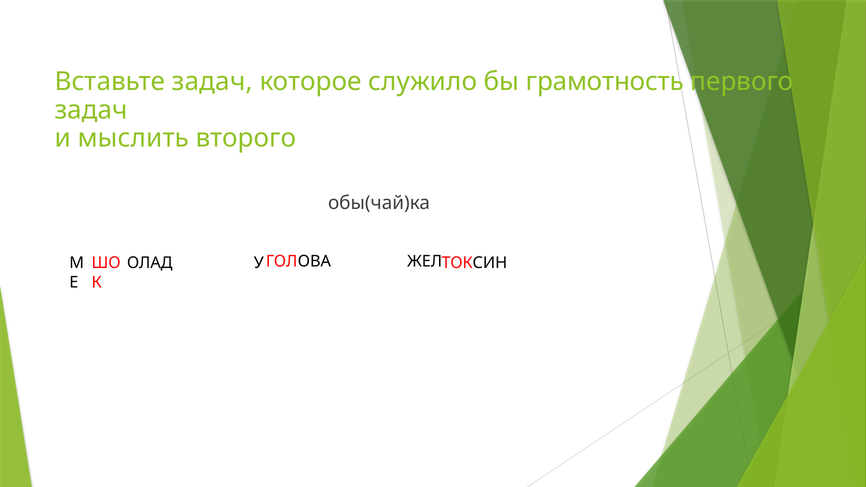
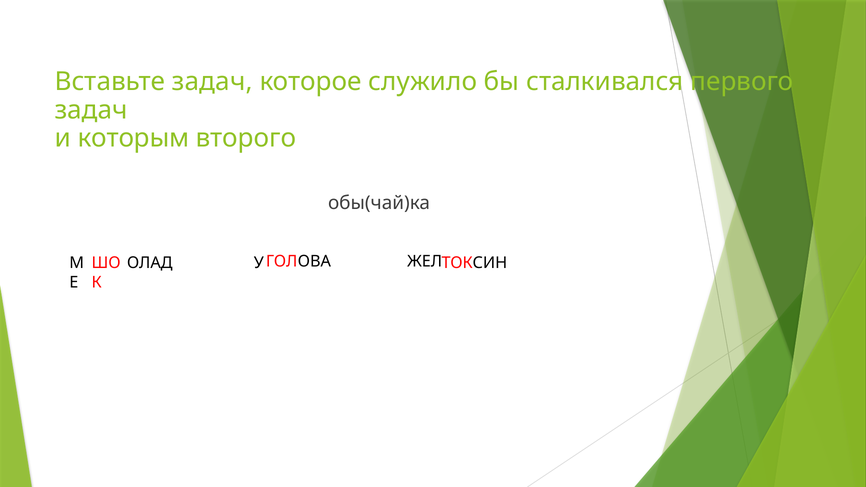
грамотность: грамотность -> сталкивался
мыслить: мыслить -> которым
